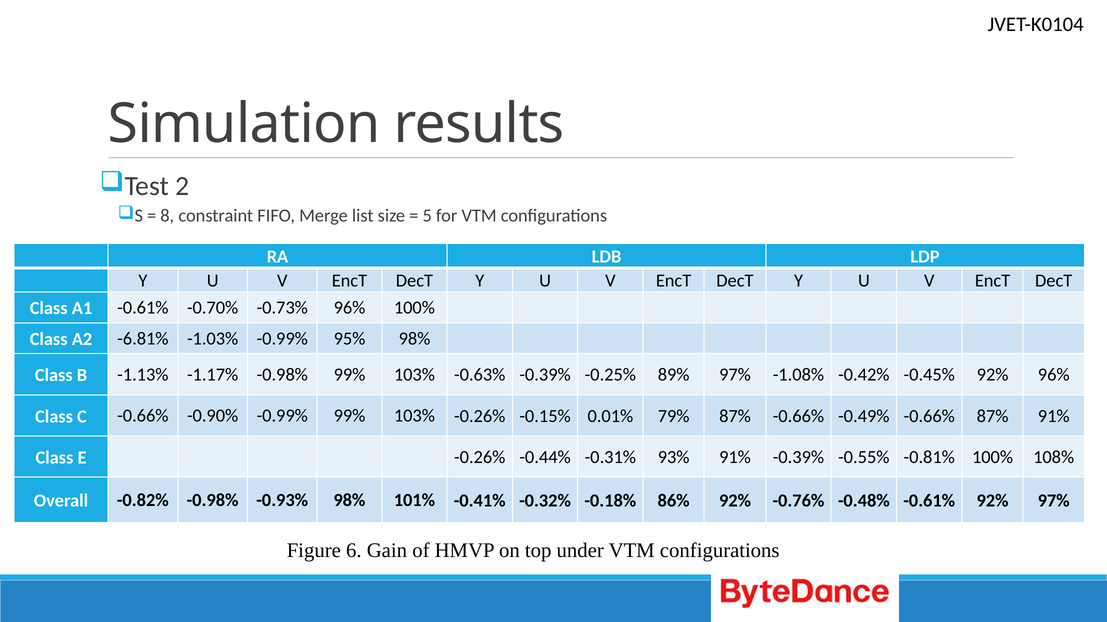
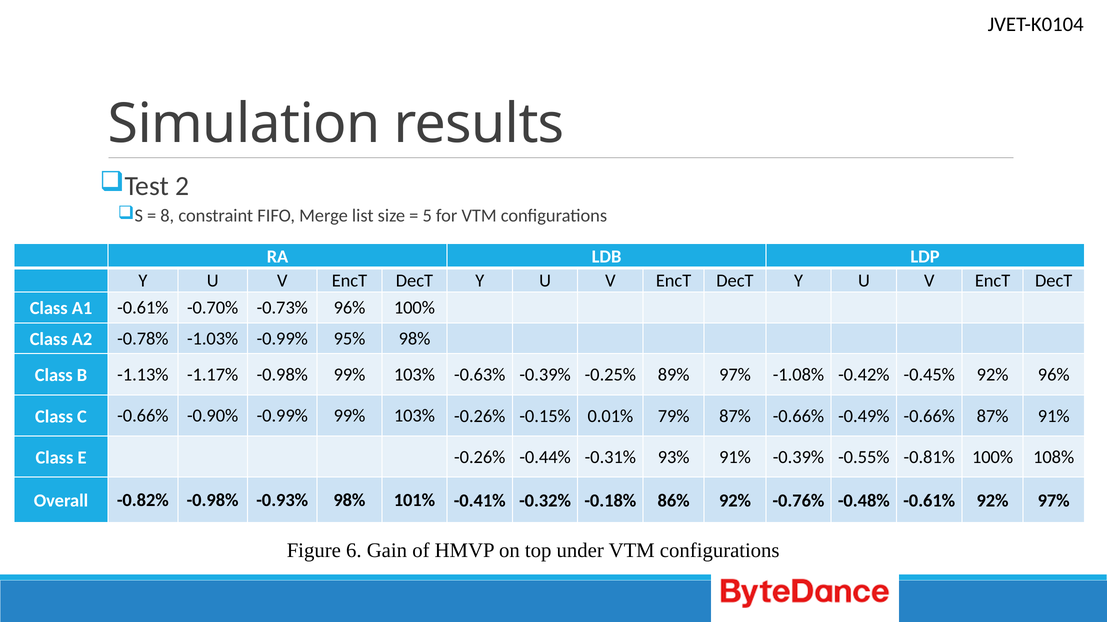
-6.81%: -6.81% -> -0.78%
